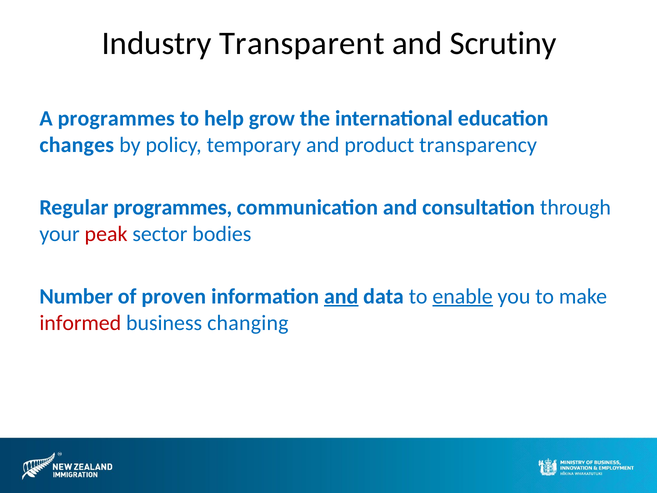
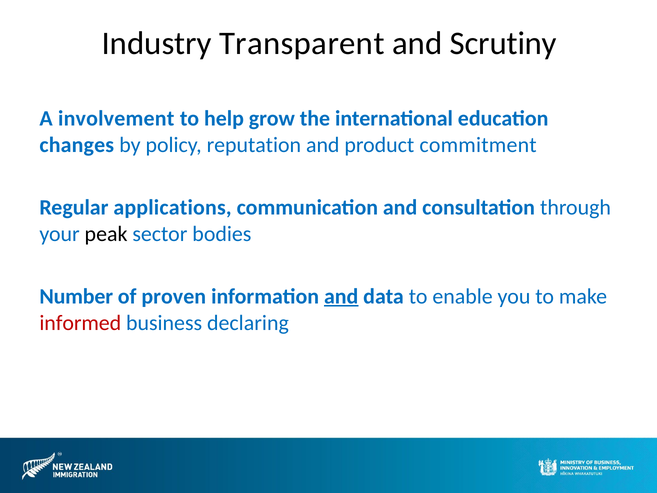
A programmes: programmes -> involvement
temporary: temporary -> reputation
transparency: transparency -> commitment
Regular programmes: programmes -> applications
peak colour: red -> black
enable underline: present -> none
changing: changing -> declaring
